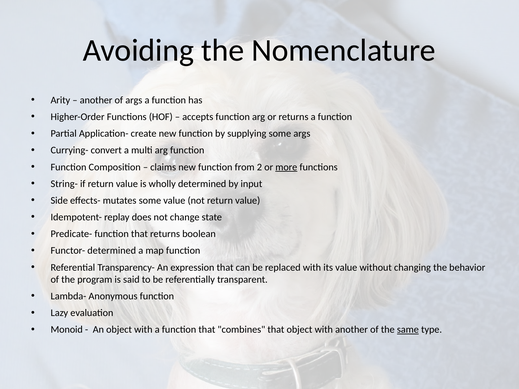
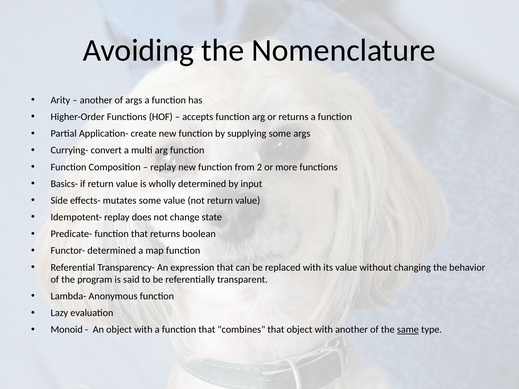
claims at (163, 167): claims -> replay
more underline: present -> none
String-: String- -> Basics-
